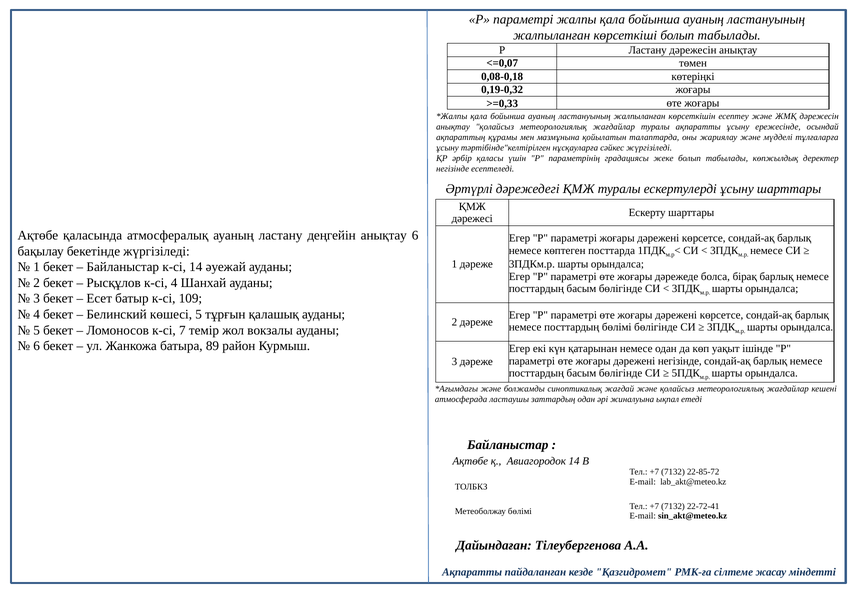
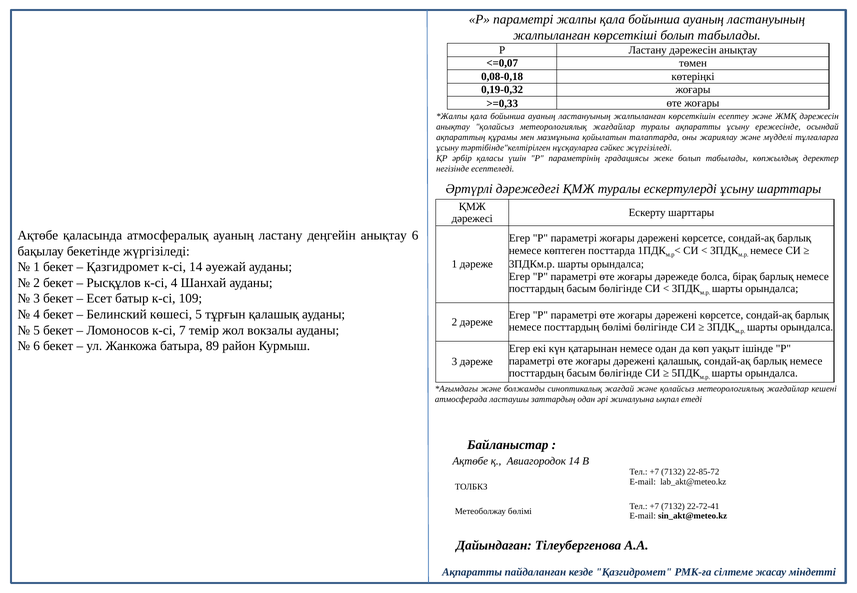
Байланыстар at (123, 267): Байланыстар -> Қазгидромет
дәрежені негізінде: негізінде -> қалашық
